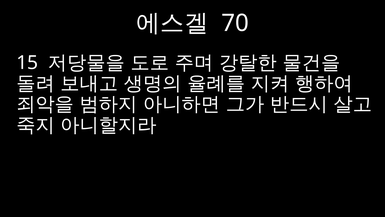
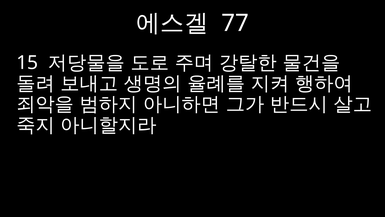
70: 70 -> 77
